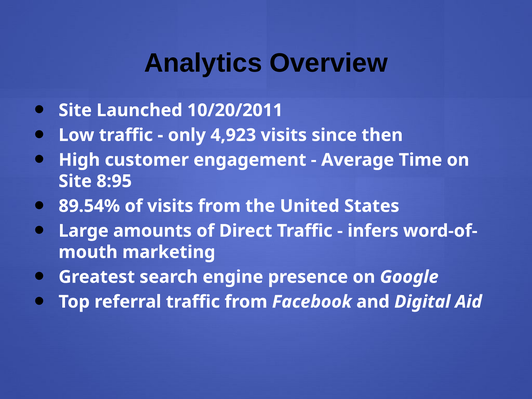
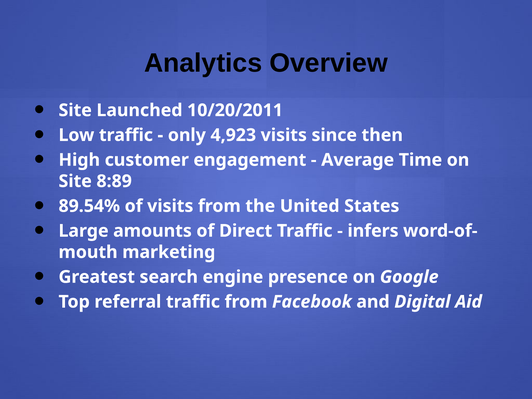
8:95: 8:95 -> 8:89
